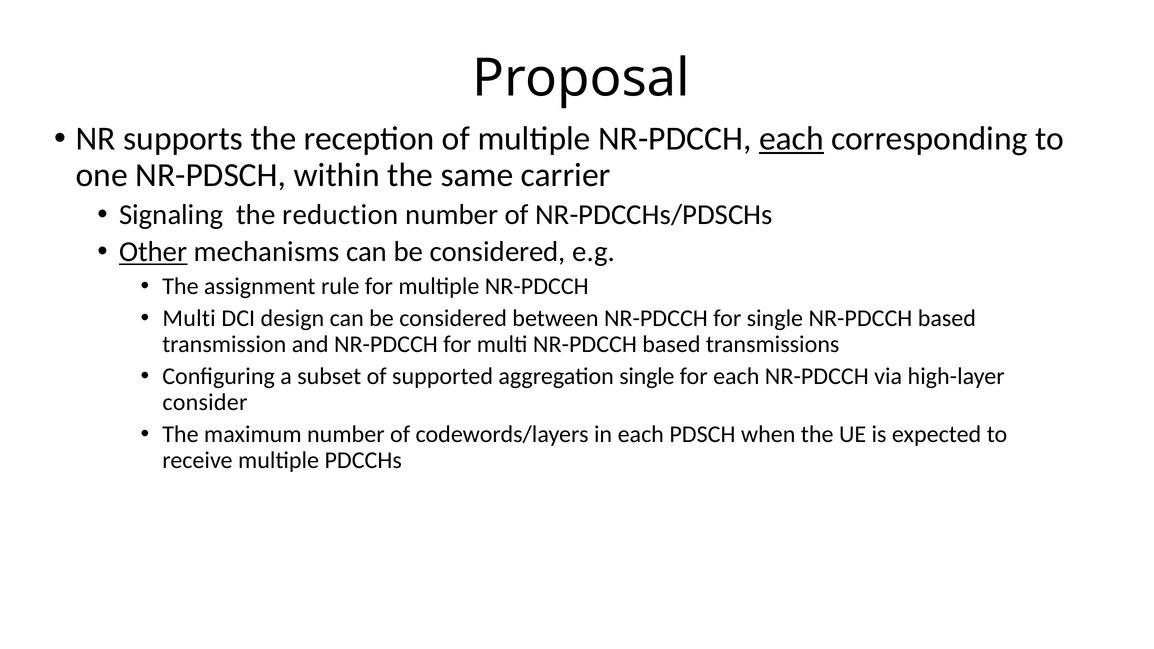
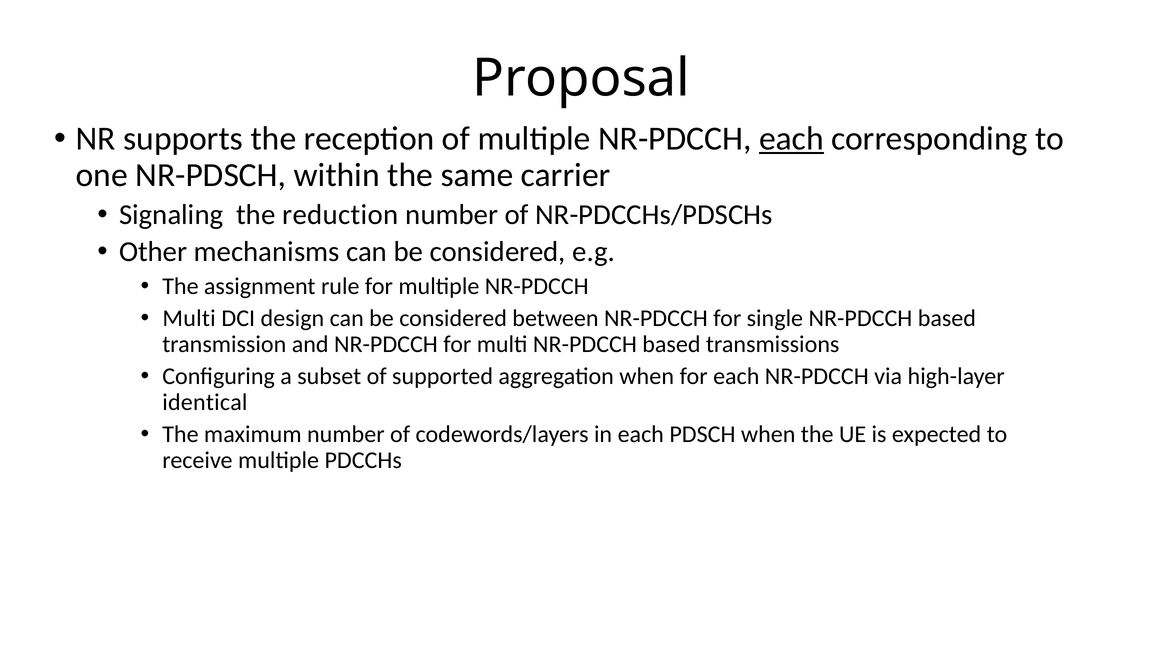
Other underline: present -> none
aggregation single: single -> when
consider: consider -> identical
